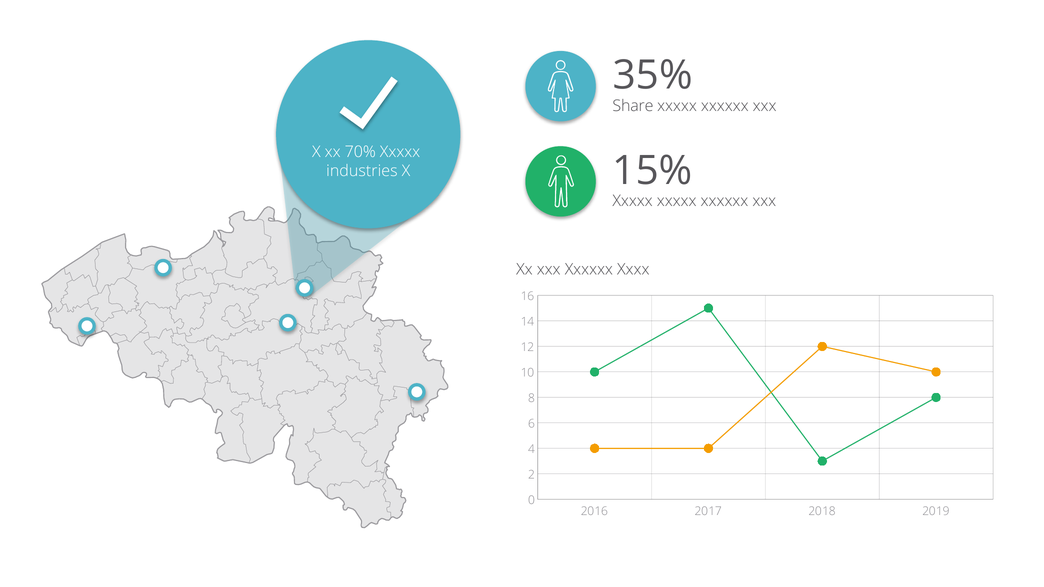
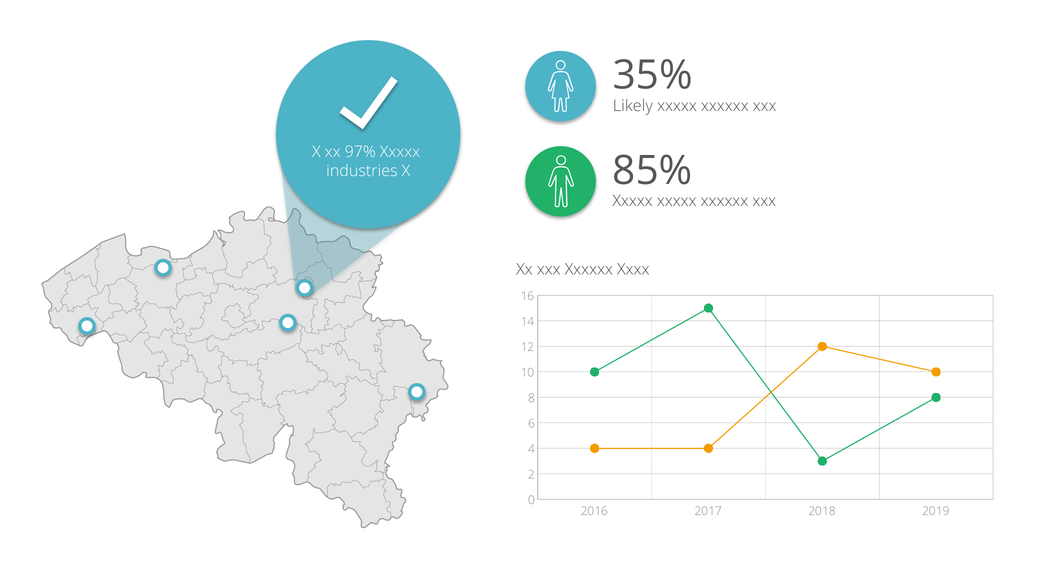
Share: Share -> Likely
70%: 70% -> 97%
15%: 15% -> 85%
